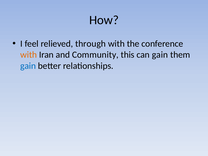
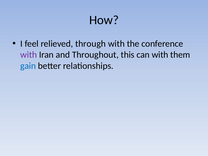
with at (29, 55) colour: orange -> purple
Community: Community -> Throughout
can gain: gain -> with
